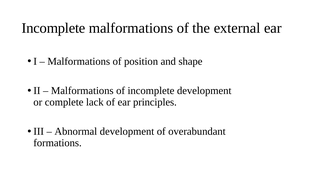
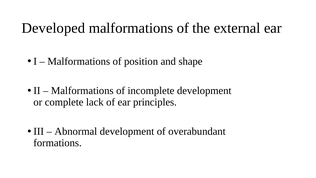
Incomplete at (53, 28): Incomplete -> Developed
